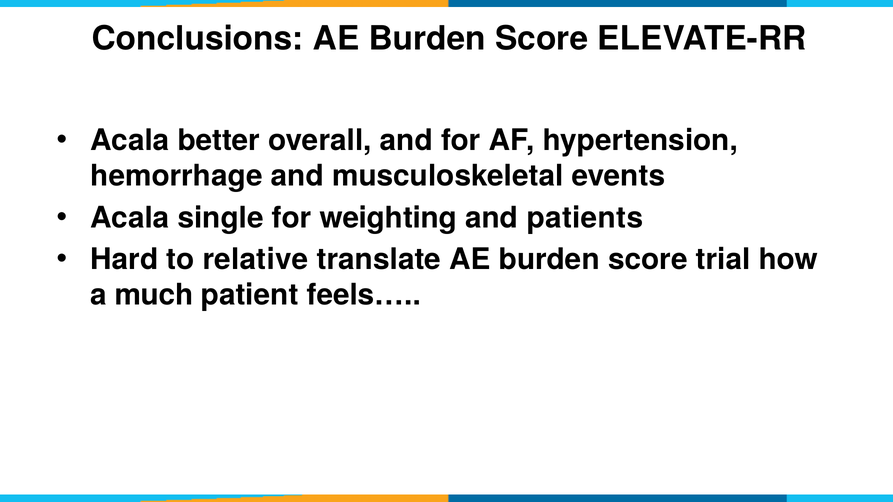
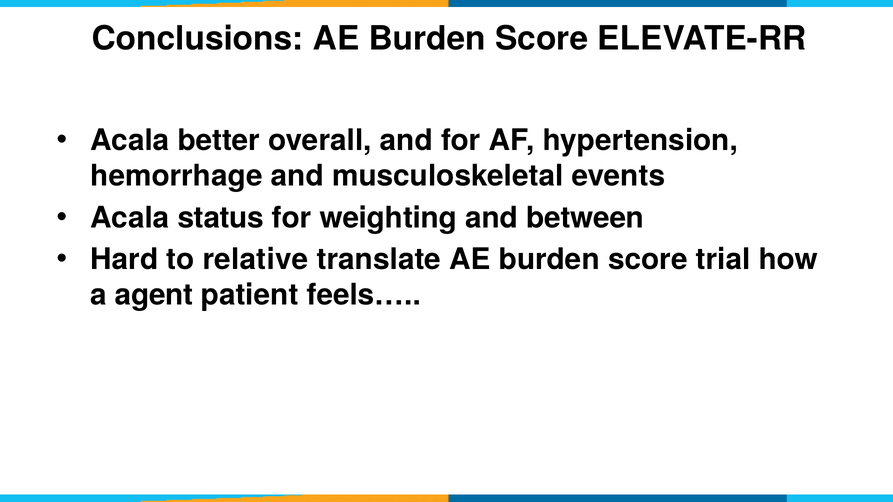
single: single -> status
patients: patients -> between
much: much -> agent
